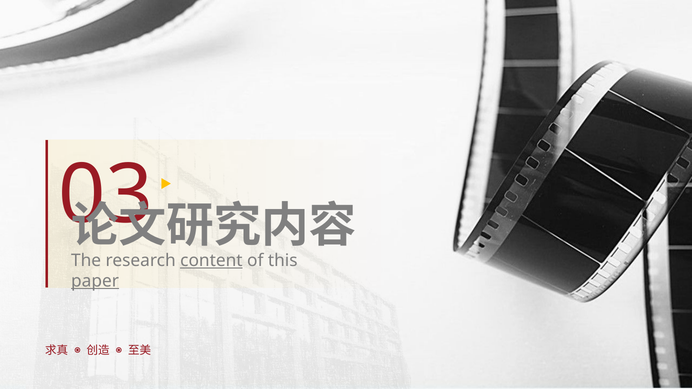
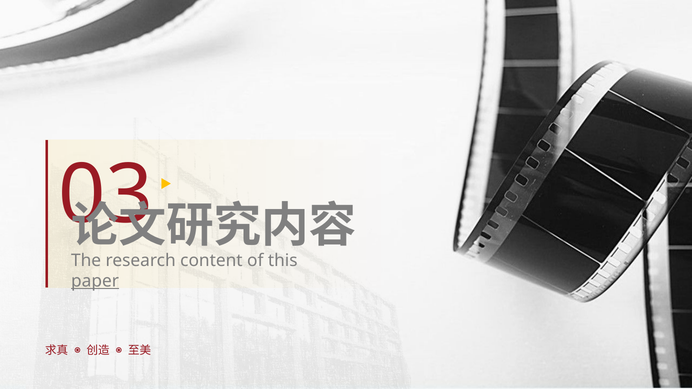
content underline: present -> none
